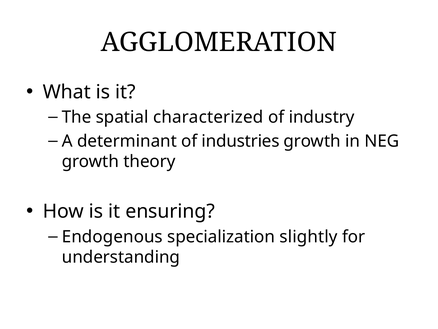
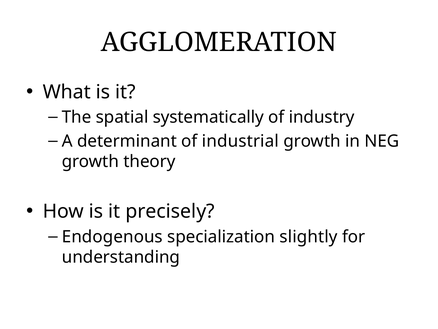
characterized: characterized -> systematically
industries: industries -> industrial
ensuring: ensuring -> precisely
